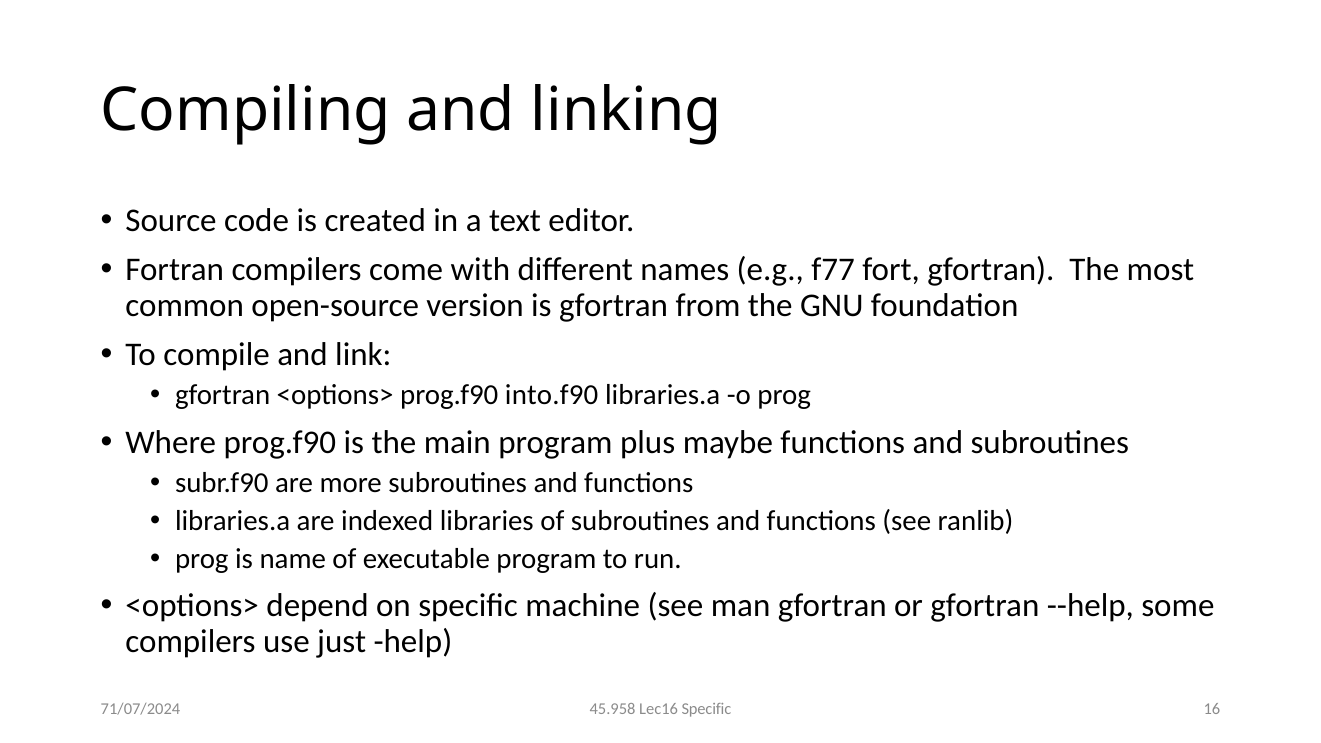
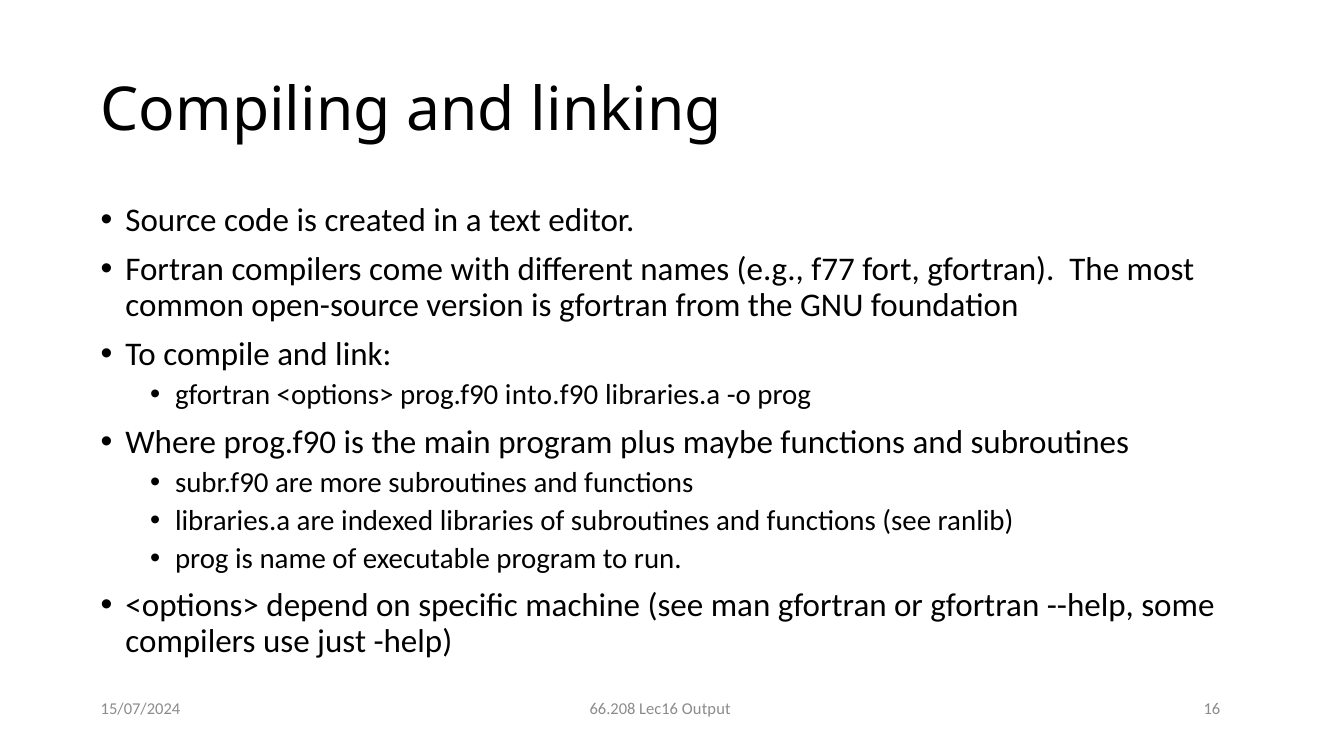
45.958: 45.958 -> 66.208
Lec16 Specific: Specific -> Output
71/07/2024: 71/07/2024 -> 15/07/2024
